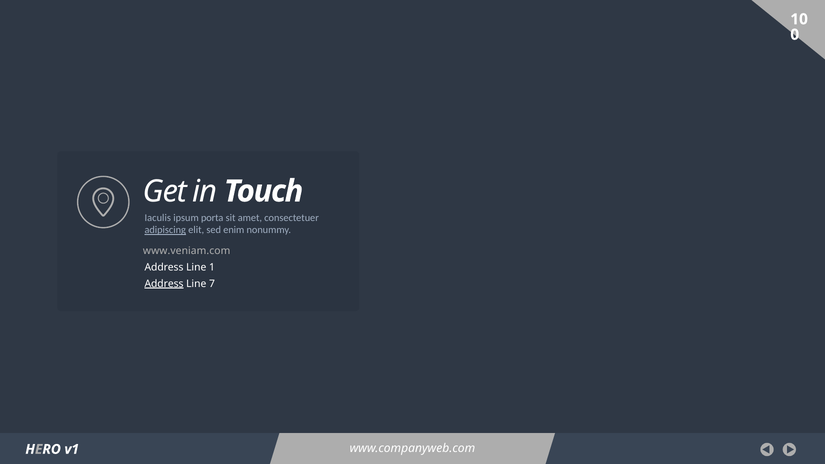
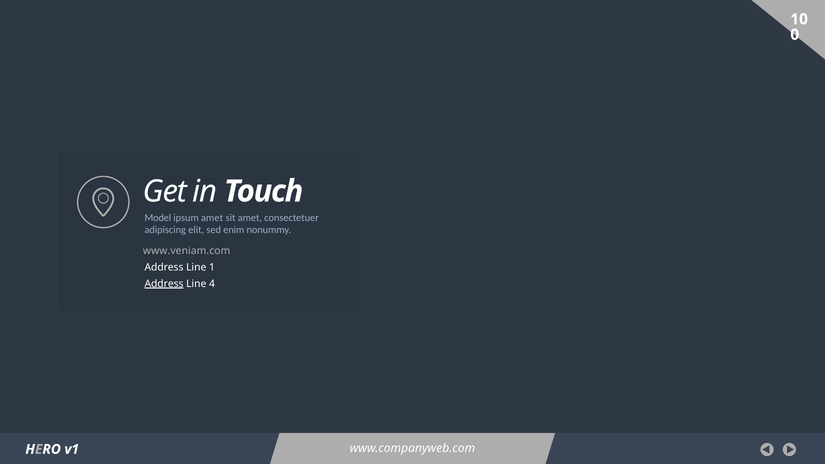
Iaculis: Iaculis -> Model
ipsum porta: porta -> amet
adipiscing underline: present -> none
7: 7 -> 4
